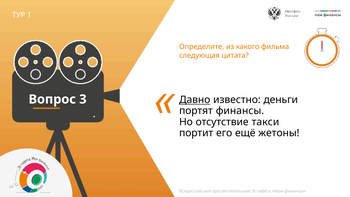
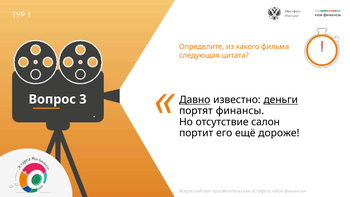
деньги underline: none -> present
такси: такси -> салон
жетоны: жетоны -> дороже
